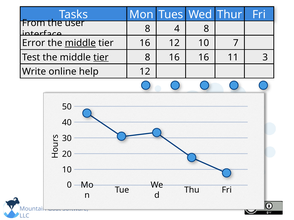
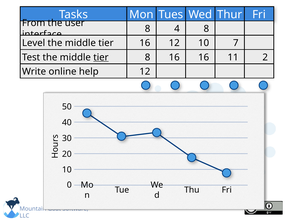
Error: Error -> Level
middle at (80, 43) underline: present -> none
3: 3 -> 2
